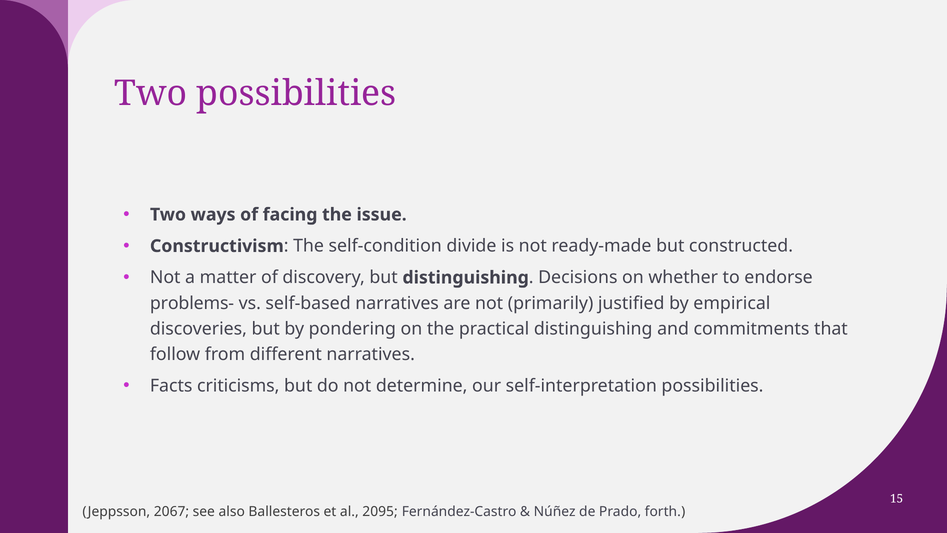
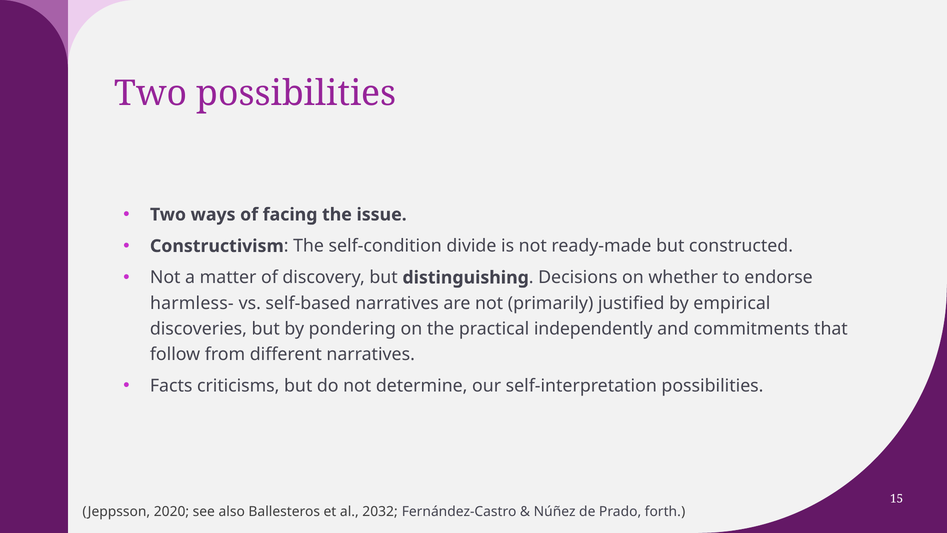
problems-: problems- -> harmless-
practical distinguishing: distinguishing -> independently
2067: 2067 -> 2020
2095: 2095 -> 2032
